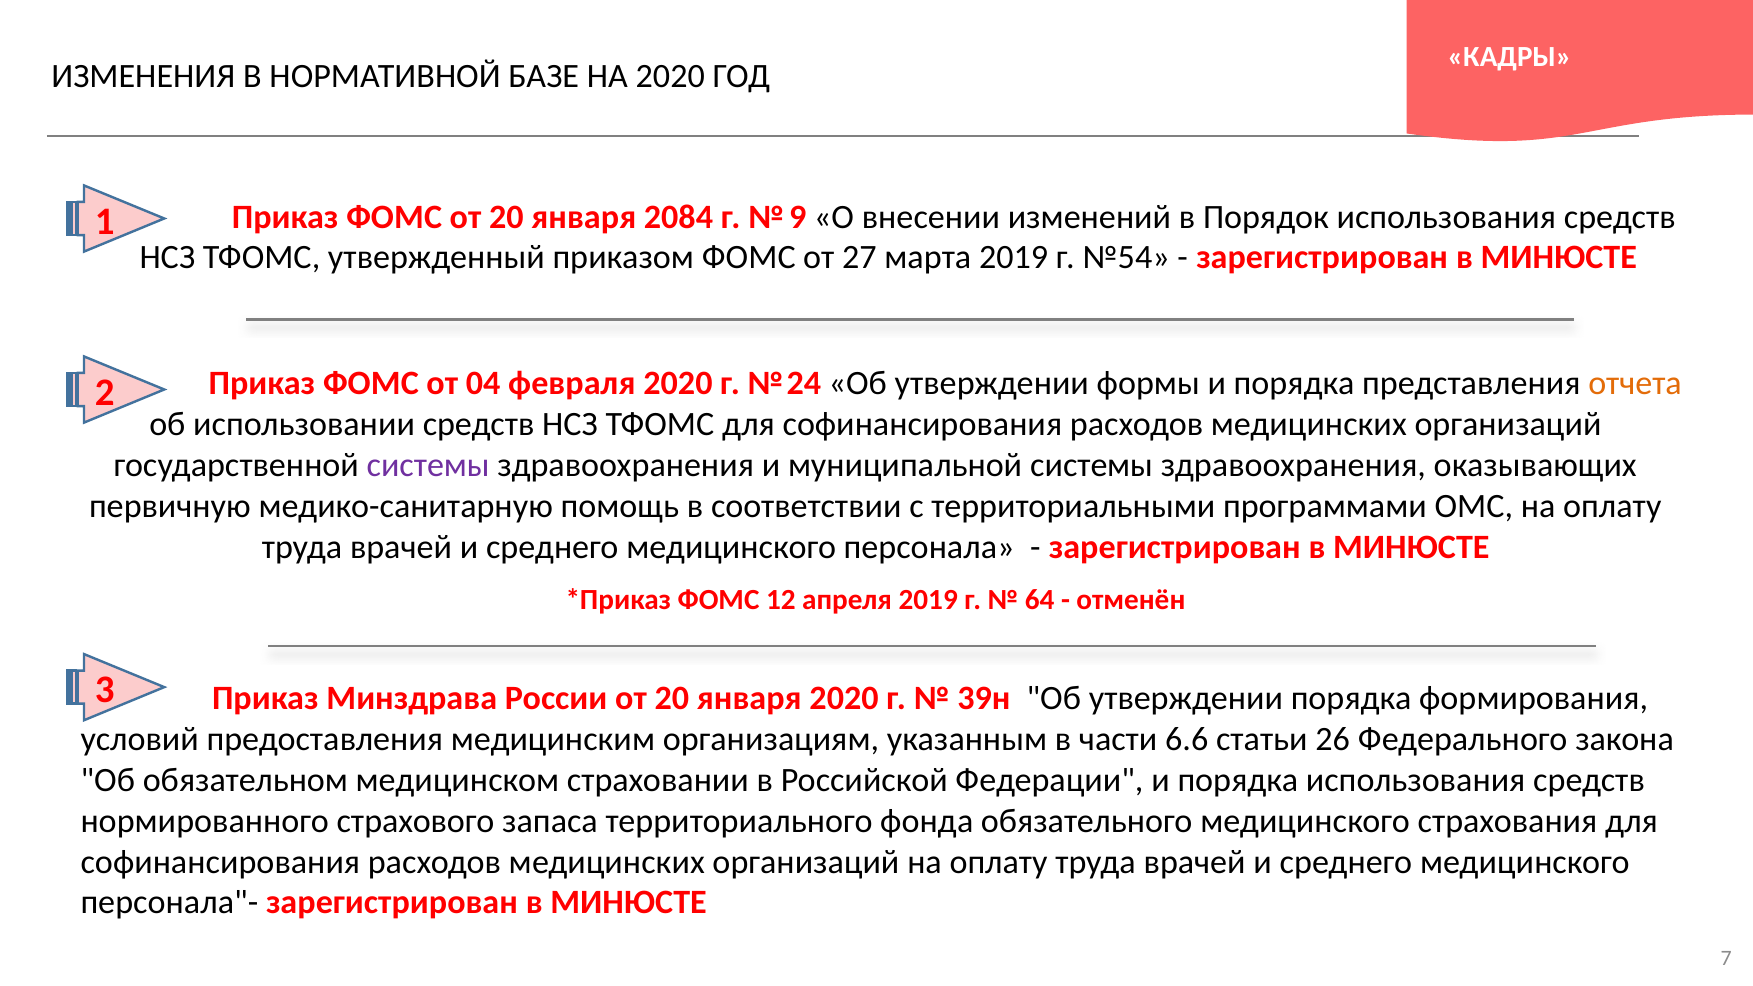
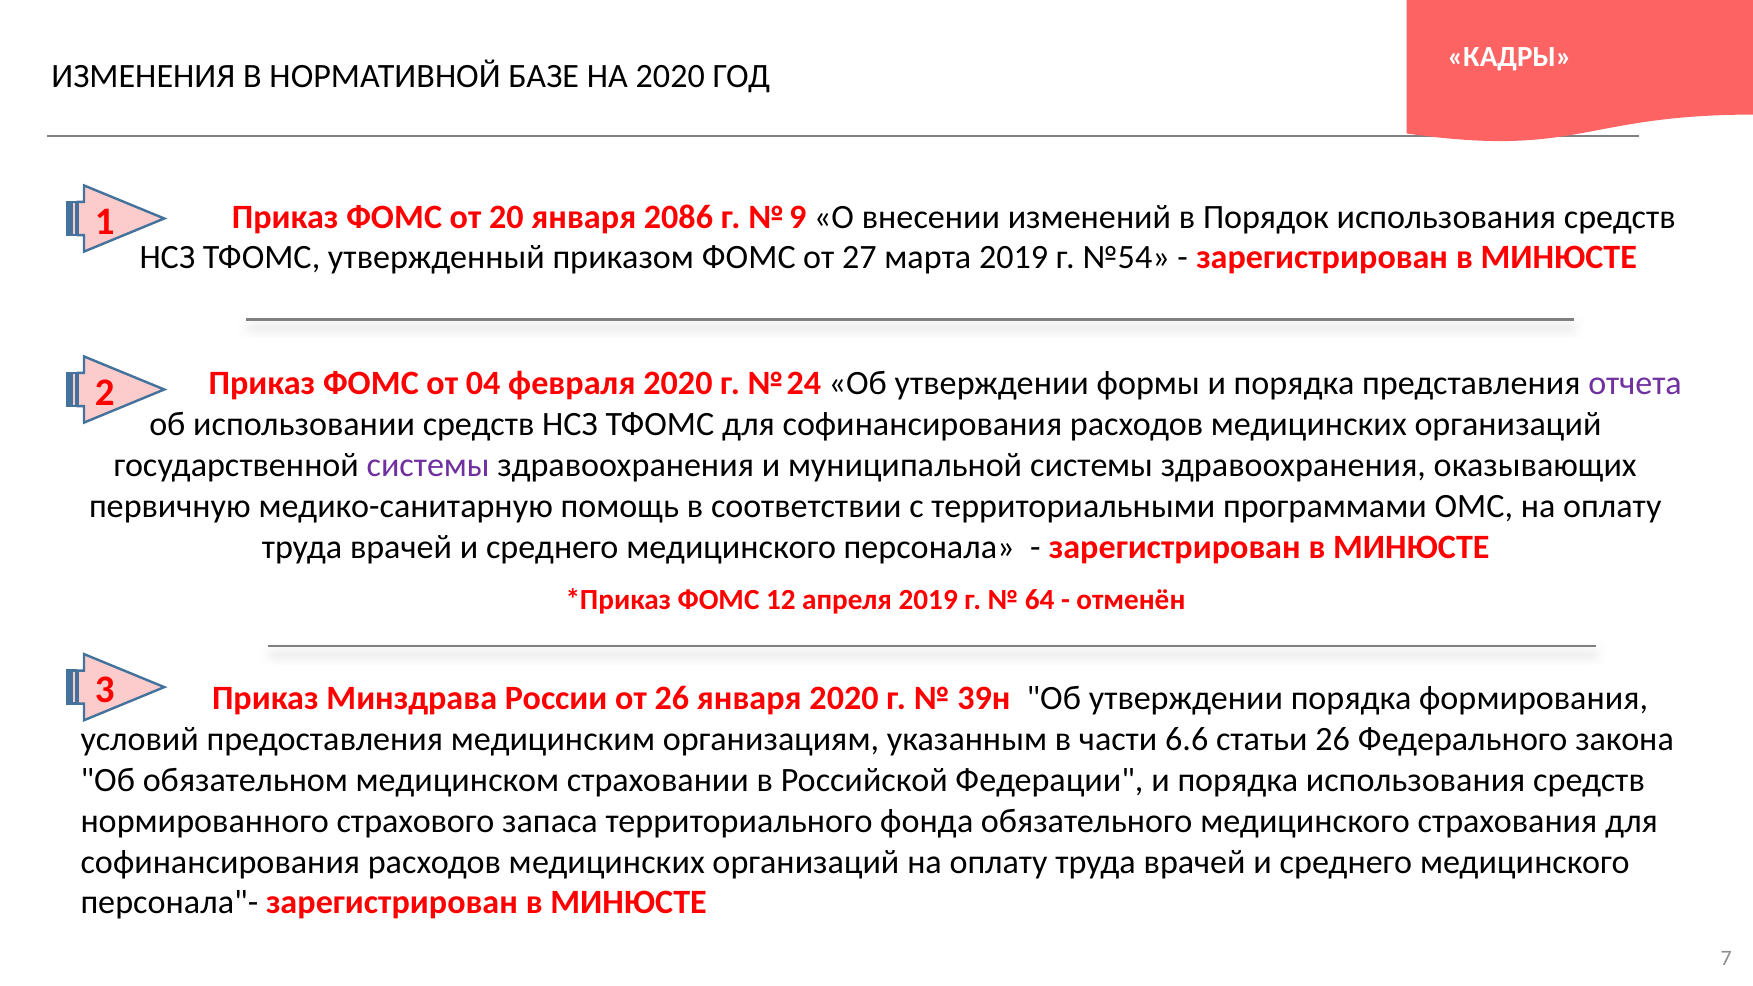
2084: 2084 -> 2086
отчета colour: orange -> purple
России от 20: 20 -> 26
